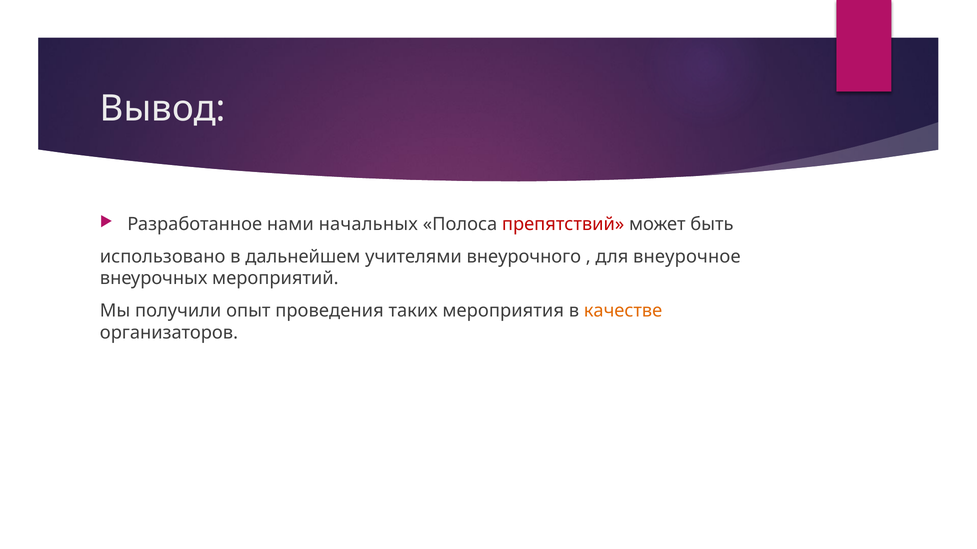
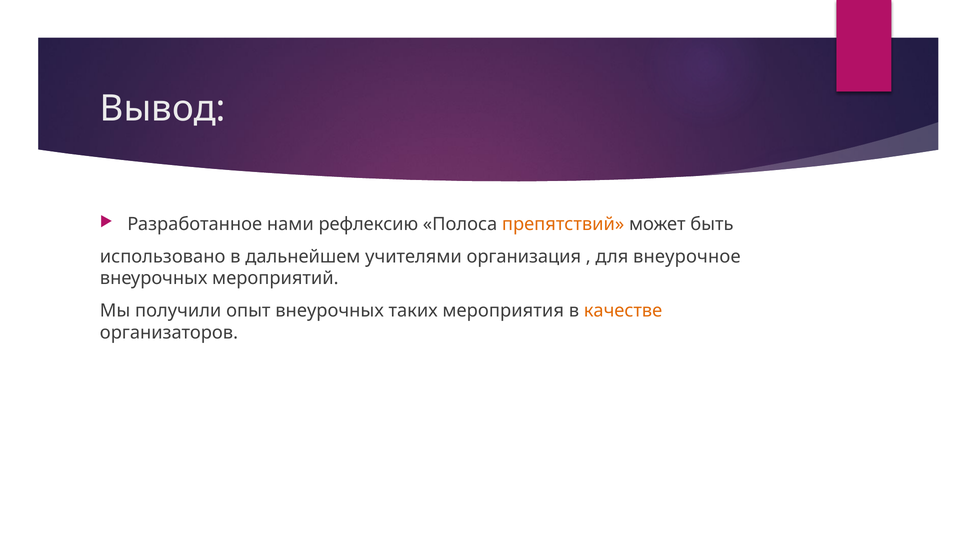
начальных: начальных -> рефлексию
препятствий colour: red -> orange
внеурочного: внеурочного -> организация
опыт проведения: проведения -> внеурочных
